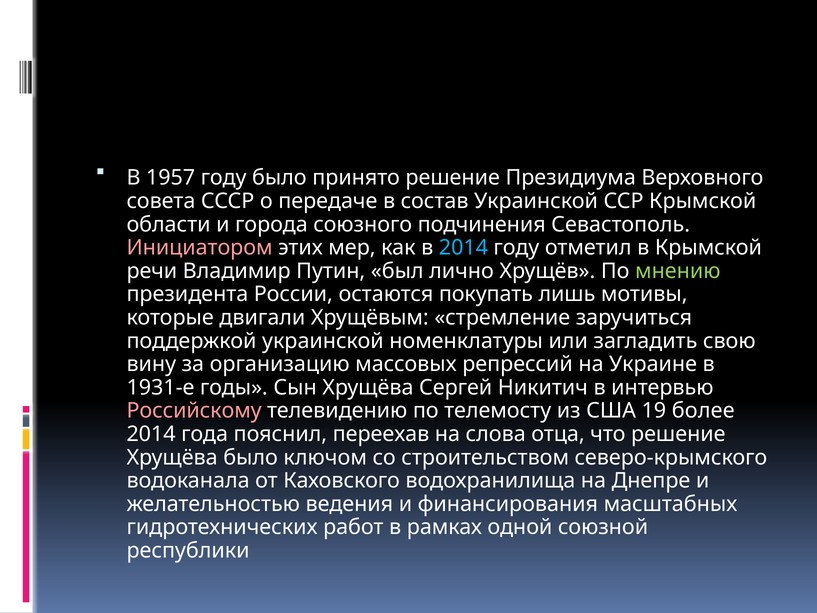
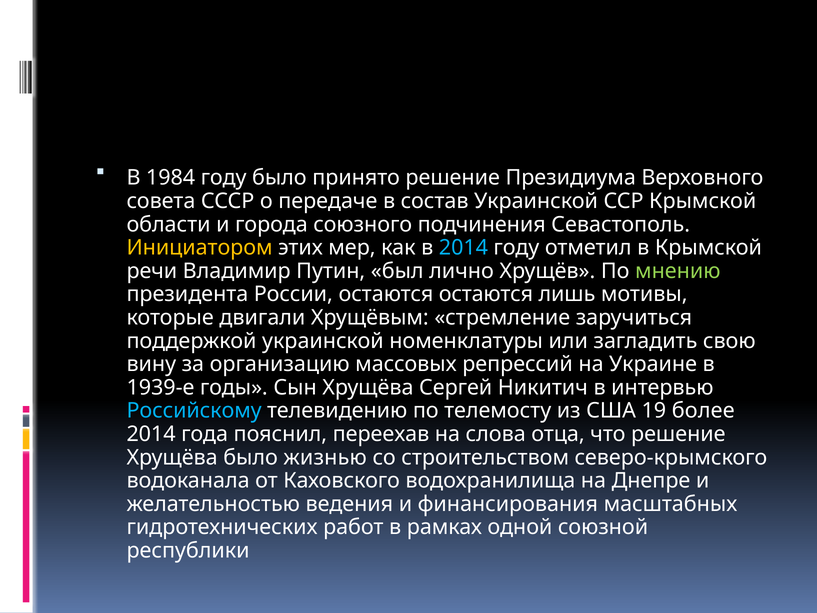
1957: 1957 -> 1984
Инициатором colour: pink -> yellow
остаются покупать: покупать -> остаются
1931-е: 1931-е -> 1939-е
Российскому colour: pink -> light blue
ключом: ключом -> жизнью
